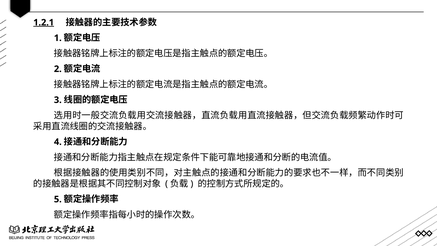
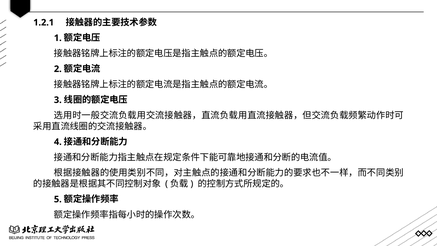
1.2.1 underline: present -> none
